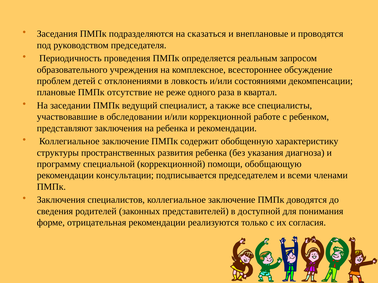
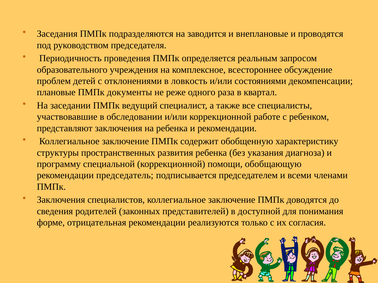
сказаться: сказаться -> заводится
отсутствие: отсутствие -> документы
консультации: консультации -> председатель
